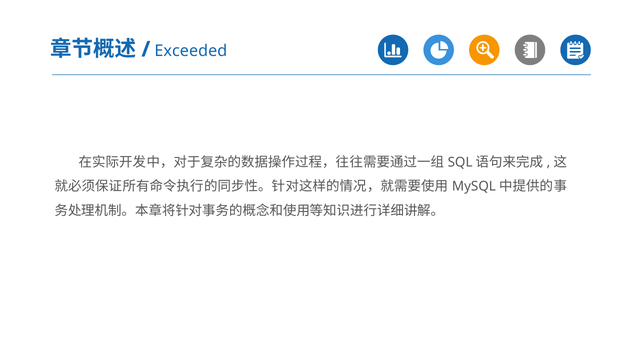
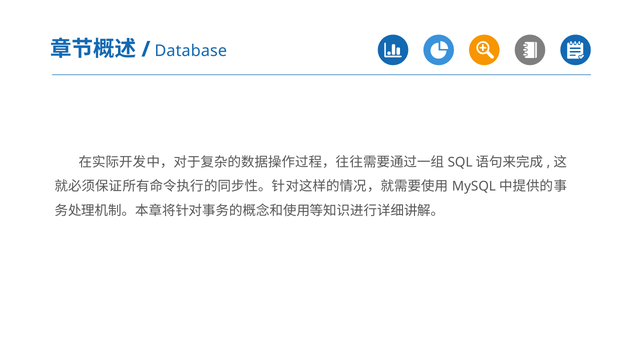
Exceeded: Exceeded -> Database
